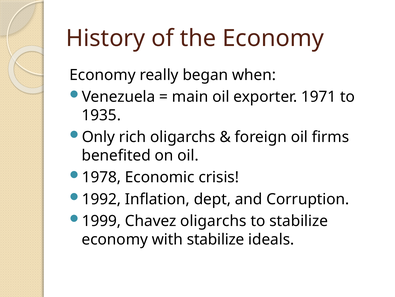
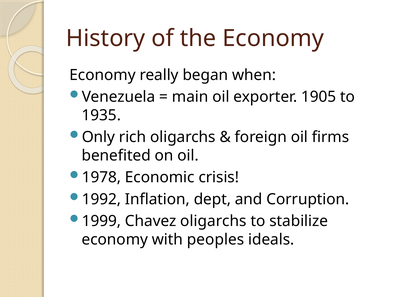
1971: 1971 -> 1905
with stabilize: stabilize -> peoples
